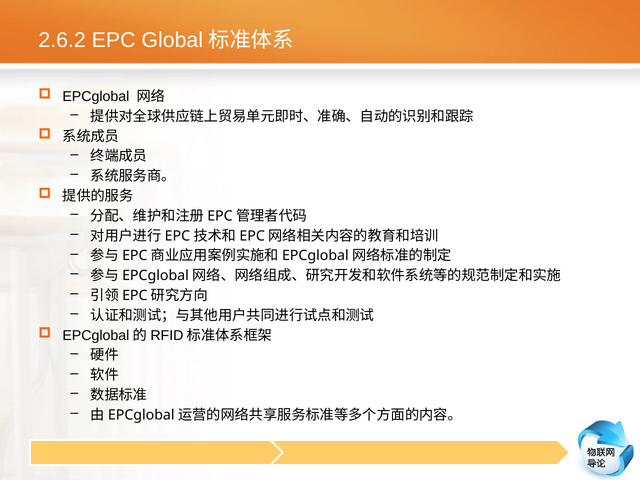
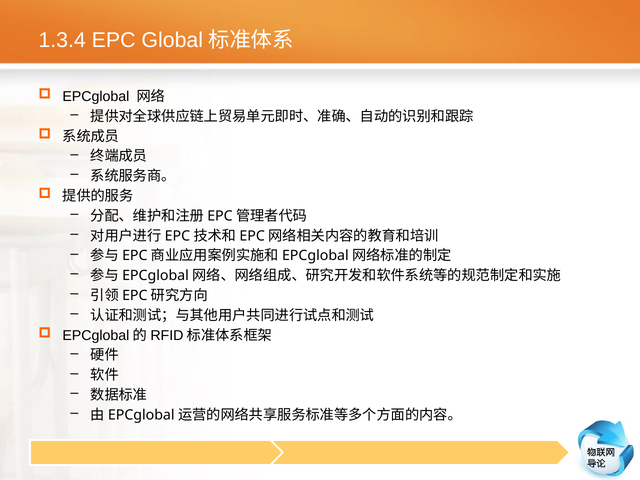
2.6.2: 2.6.2 -> 1.3.4
